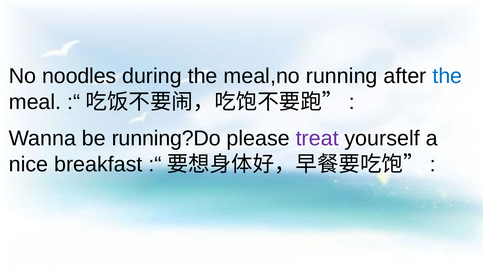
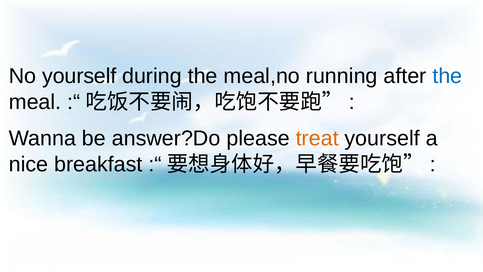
No noodles: noodles -> yourself
running?Do: running?Do -> answer?Do
treat colour: purple -> orange
